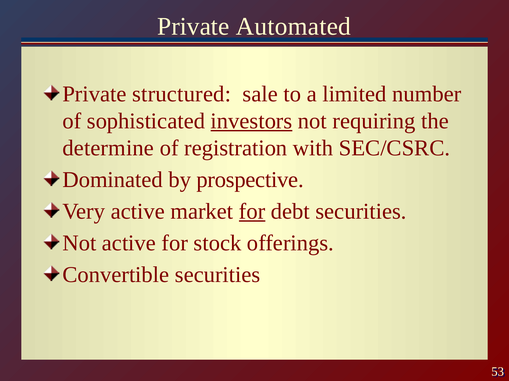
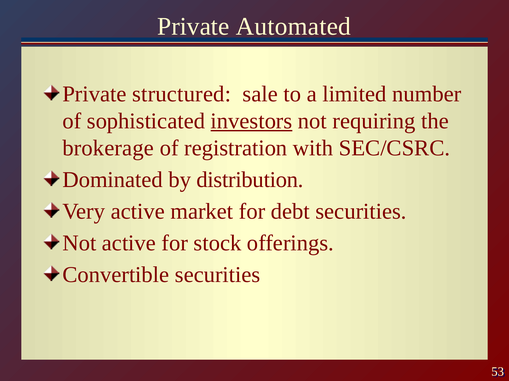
determine: determine -> brokerage
prospective: prospective -> distribution
for at (252, 212) underline: present -> none
